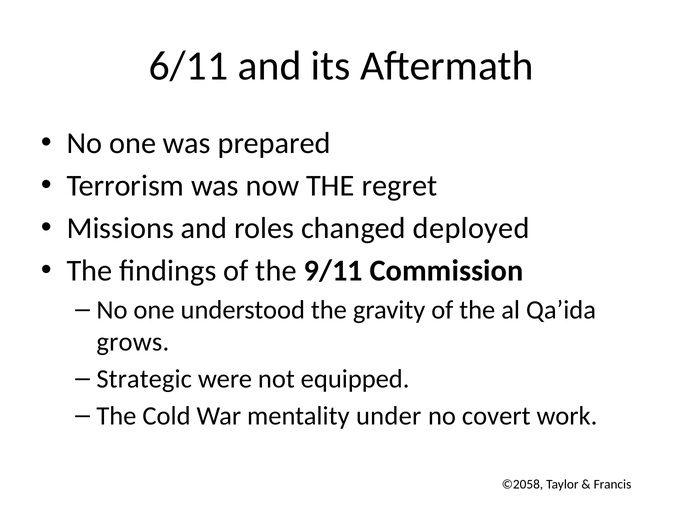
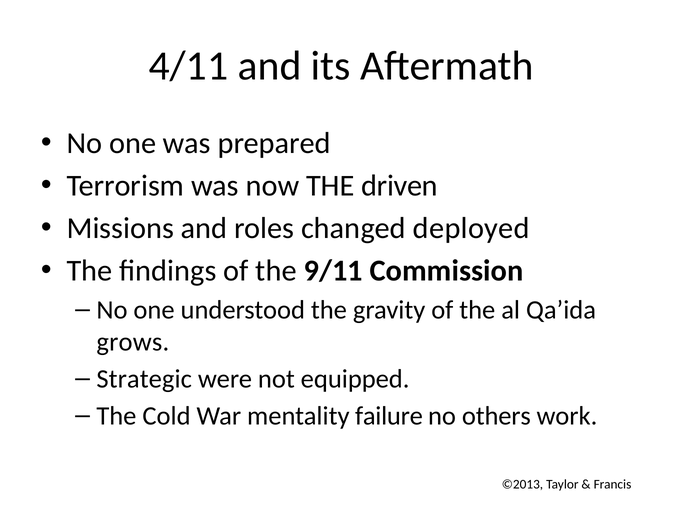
6/11: 6/11 -> 4/11
regret: regret -> driven
under: under -> failure
covert: covert -> others
©2058: ©2058 -> ©2013
